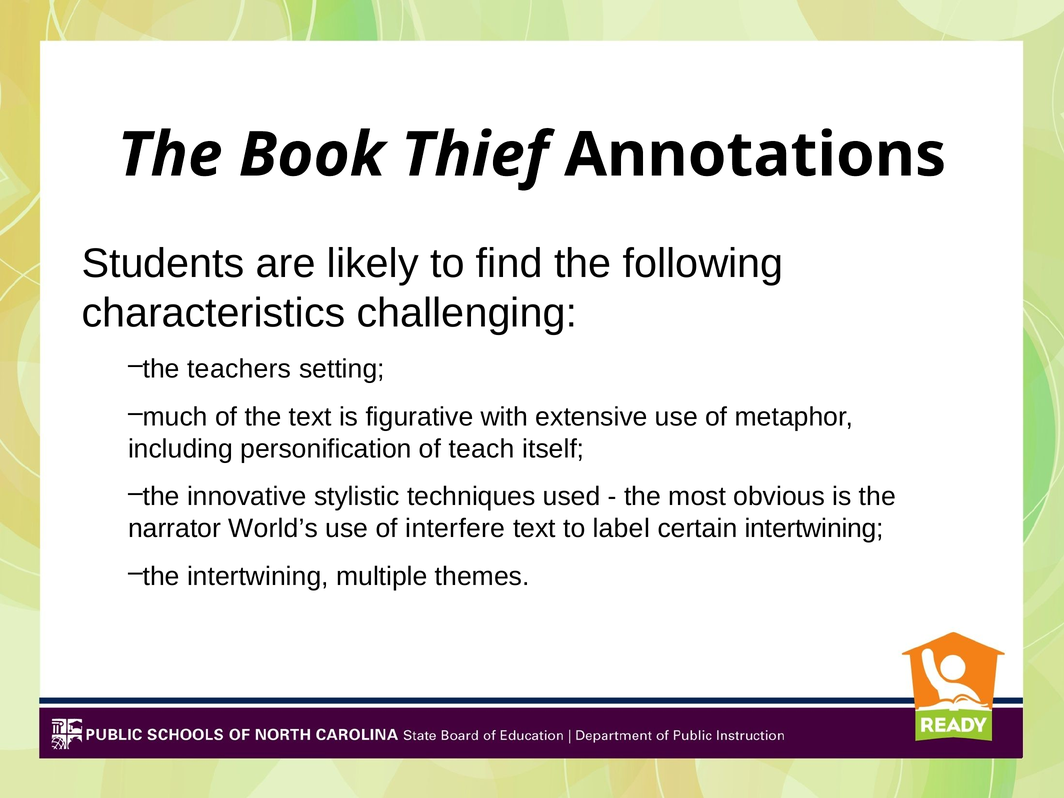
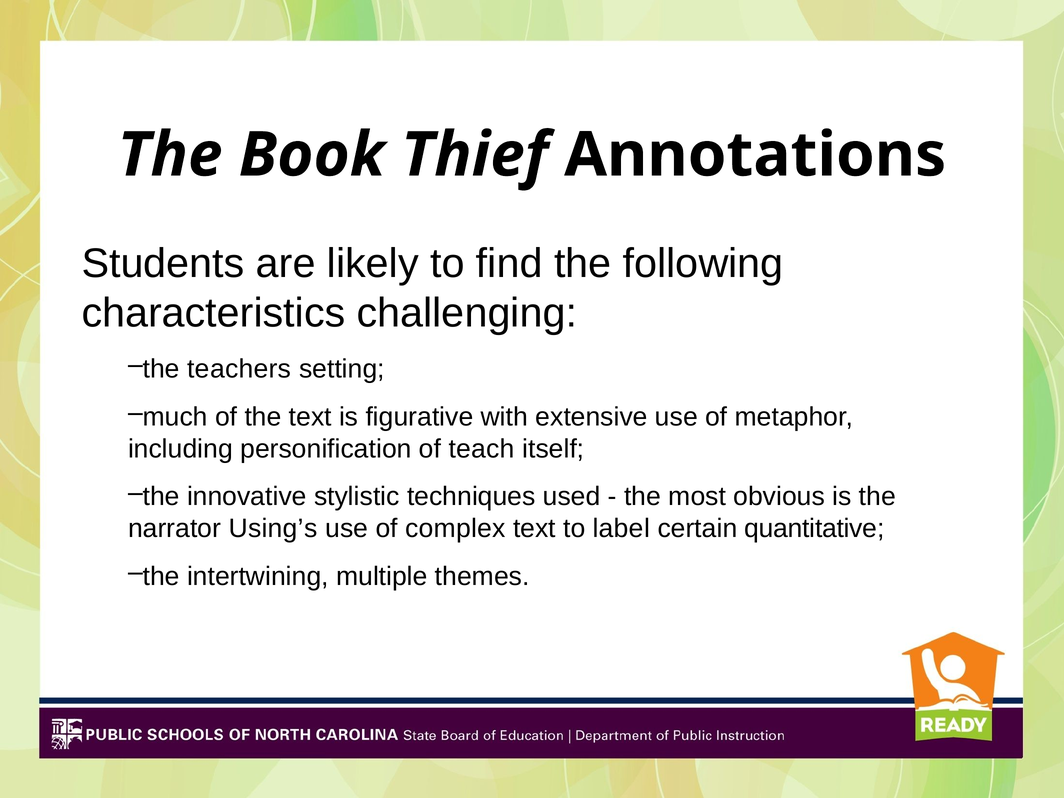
World’s: World’s -> Using’s
interfere: interfere -> complex
certain intertwining: intertwining -> quantitative
